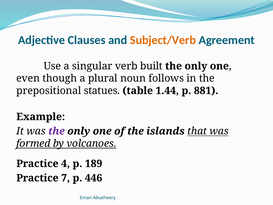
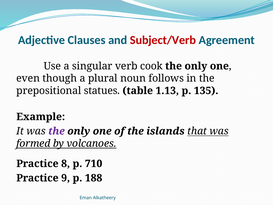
Subject/Verb colour: orange -> red
built: built -> cook
1.44: 1.44 -> 1.13
881: 881 -> 135
4: 4 -> 8
189: 189 -> 710
7: 7 -> 9
446: 446 -> 188
